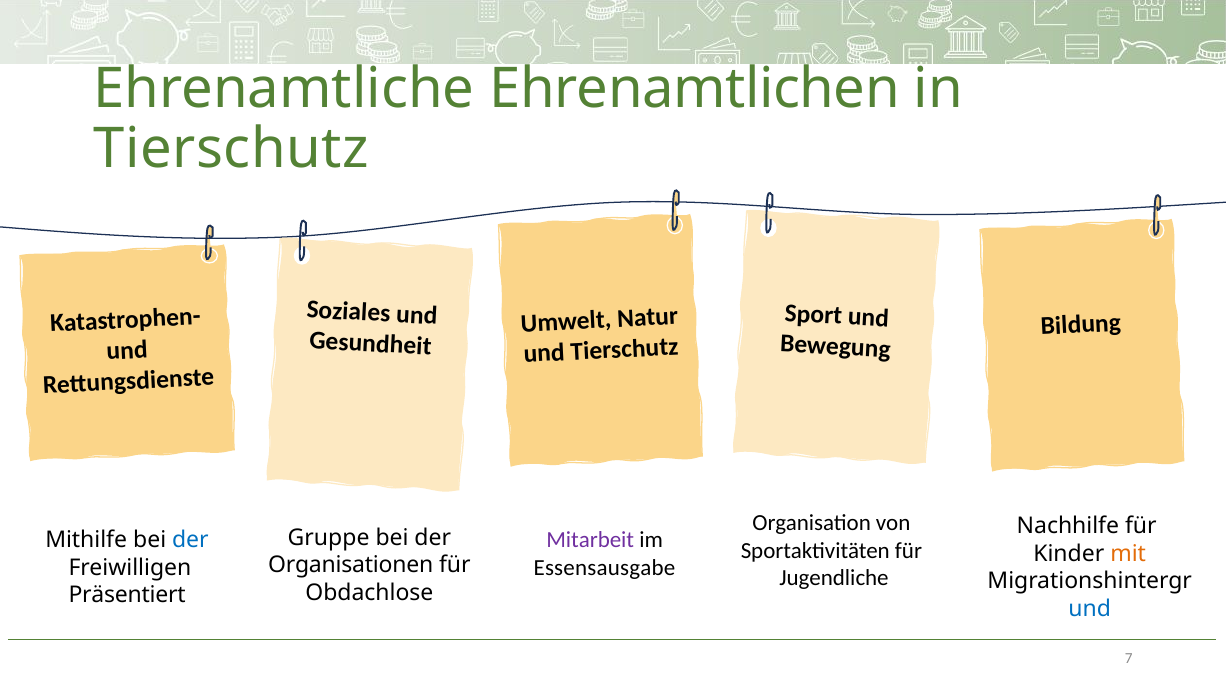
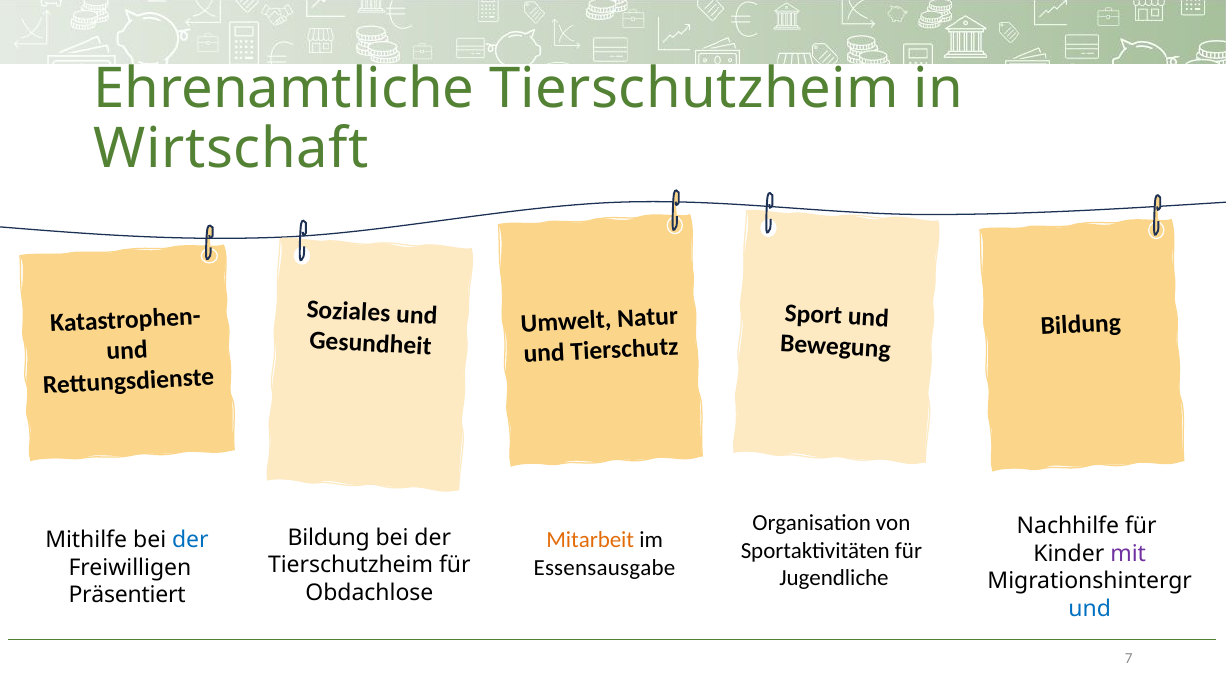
Ehrenamtliche Ehrenamtlichen: Ehrenamtlichen -> Tierschutzheim
Tierschutz at (231, 149): Tierschutz -> Wirtschaft
Mitarbeit colour: purple -> orange
Gruppe at (329, 537): Gruppe -> Bildung
mit colour: orange -> purple
Organisationen at (351, 565): Organisationen -> Tierschutzheim
